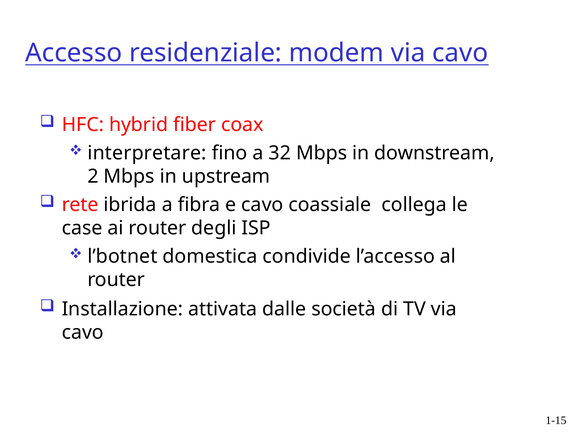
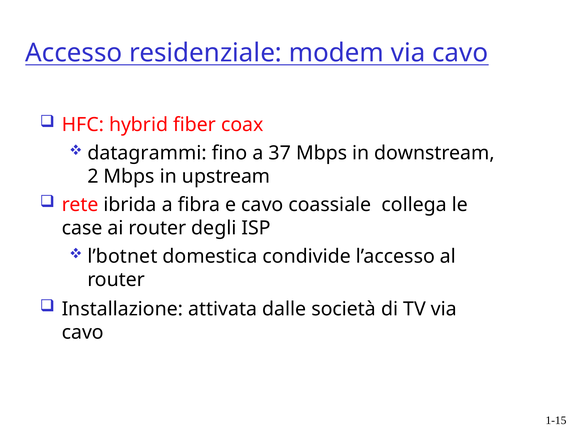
interpretare: interpretare -> datagrammi
32: 32 -> 37
